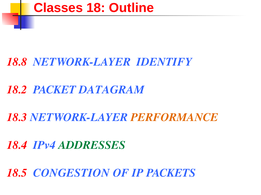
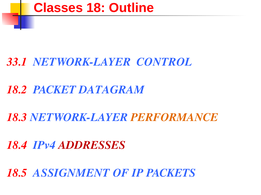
18.8: 18.8 -> 33.1
IDENTIFY: IDENTIFY -> CONTROL
ADDRESSES colour: green -> red
CONGESTION: CONGESTION -> ASSIGNMENT
